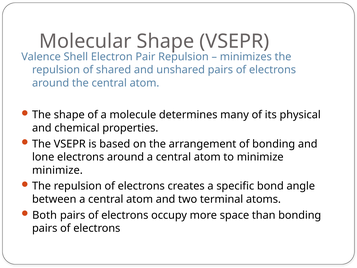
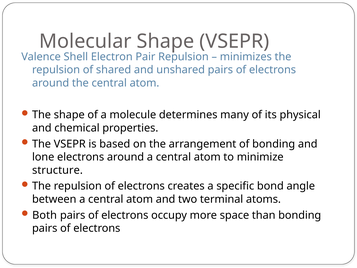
minimize at (57, 170): minimize -> structure
